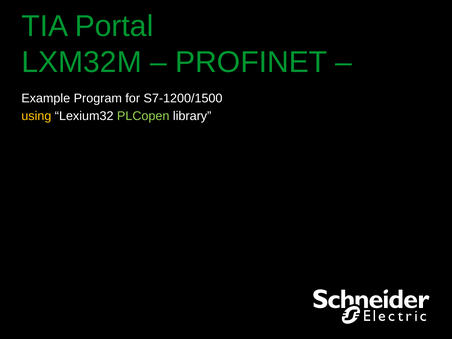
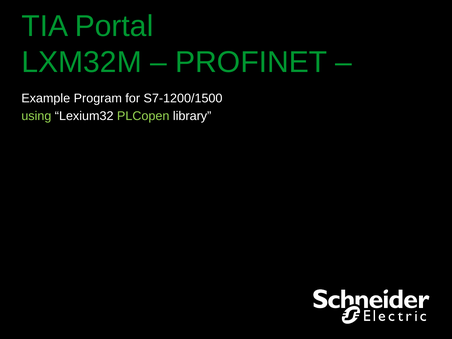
using colour: yellow -> light green
